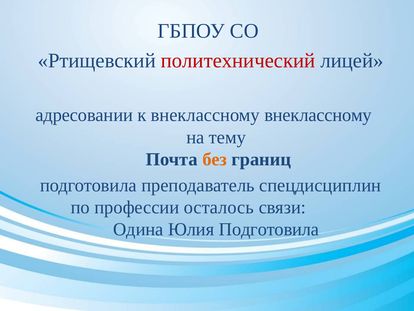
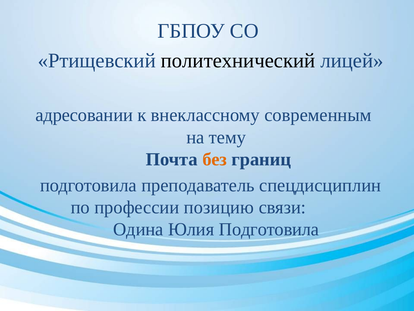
политехнический colour: red -> black
внеклассному внеклассному: внеклассному -> современным
осталось: осталось -> позицию
